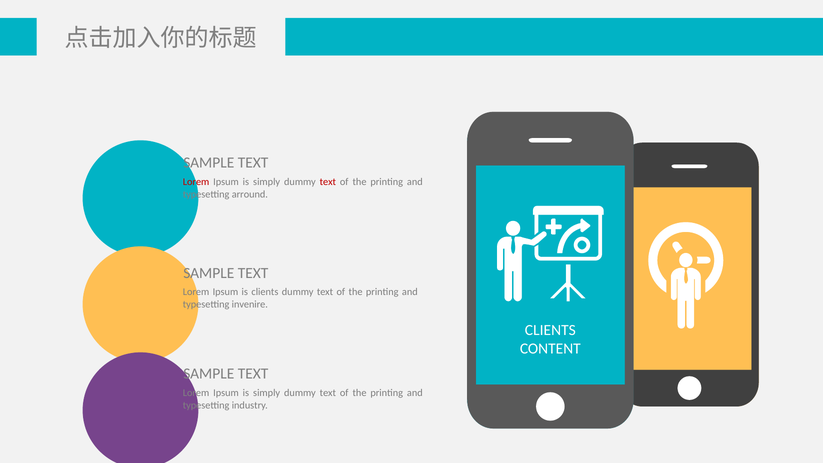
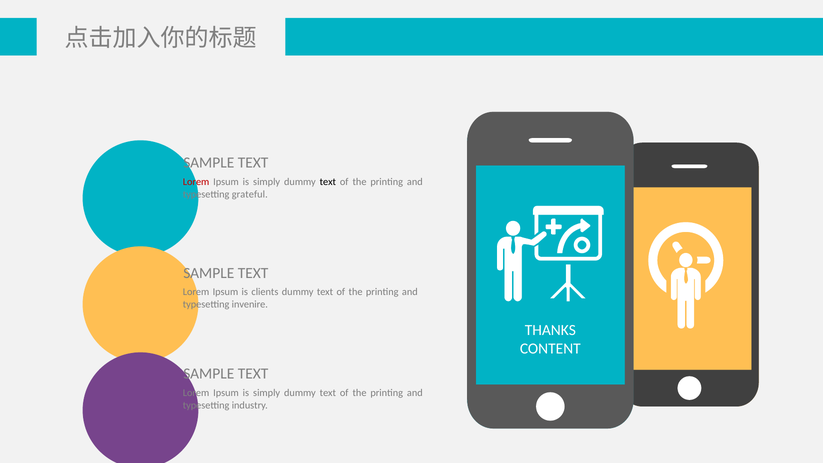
text at (328, 182) colour: red -> black
arround: arround -> grateful
CLIENTS at (550, 330): CLIENTS -> THANKS
